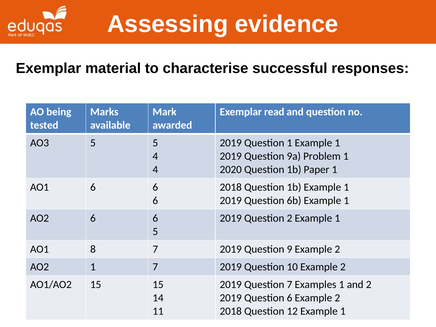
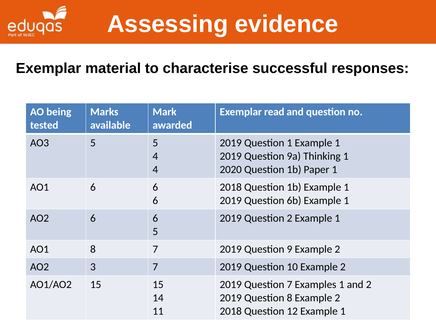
Problem: Problem -> Thinking
AO2 1: 1 -> 3
Question 6: 6 -> 8
